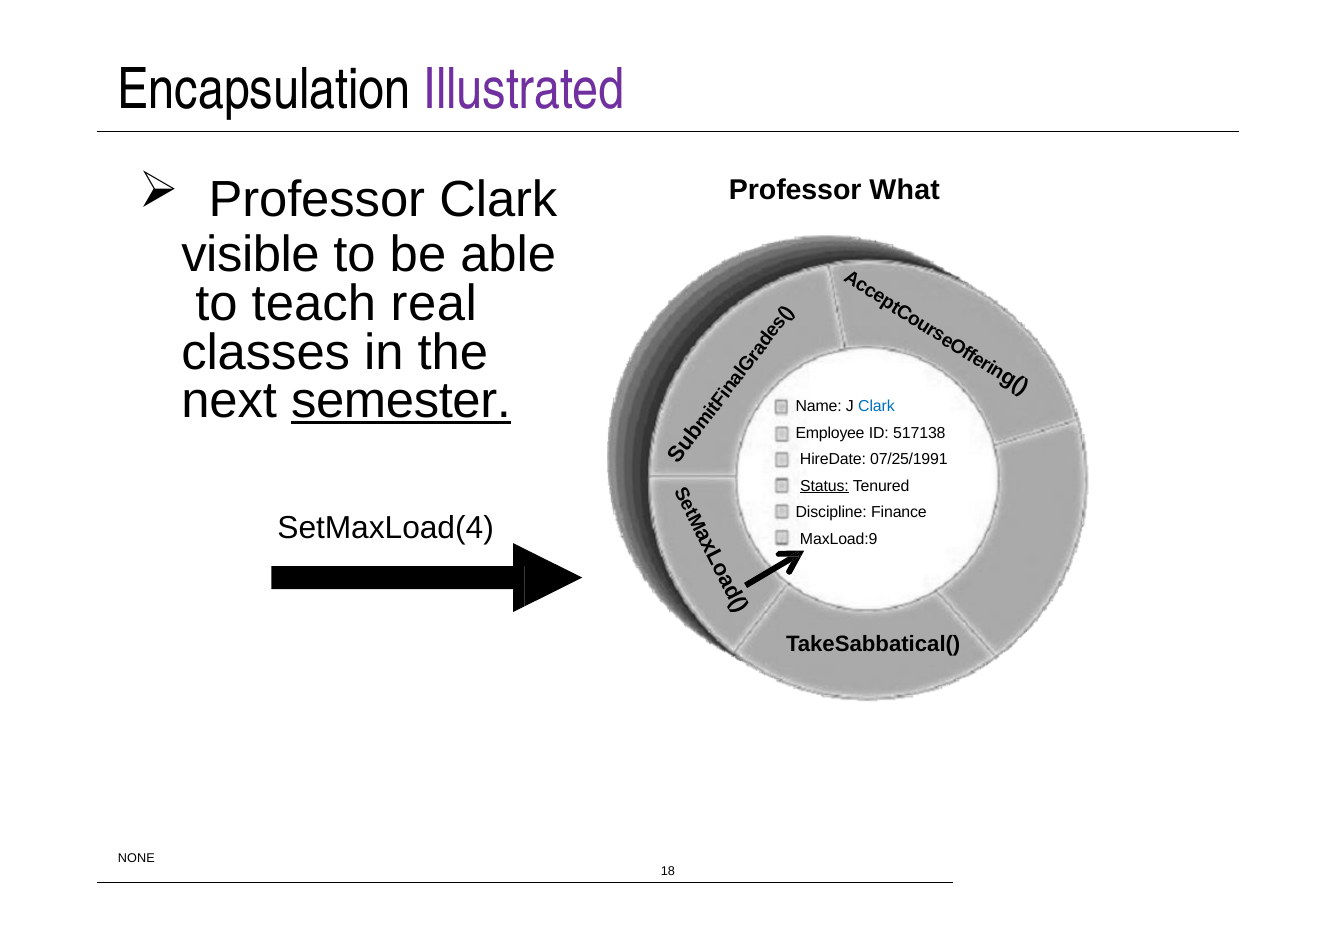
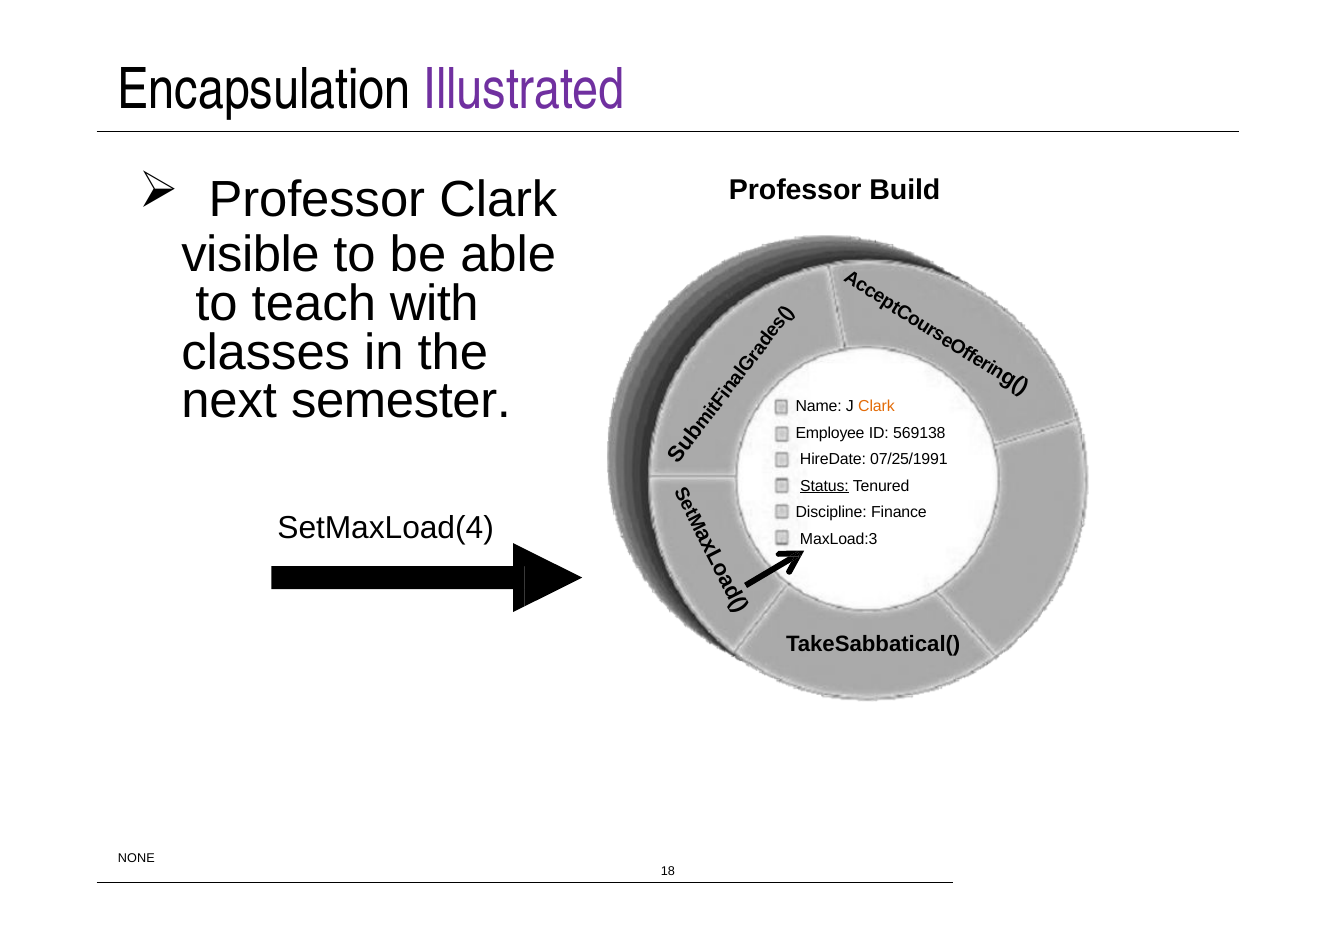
What: What -> Build
real: real -> with
semester underline: present -> none
Clark at (876, 406) colour: blue -> orange
517138: 517138 -> 569138
MaxLoad:9: MaxLoad:9 -> MaxLoad:3
